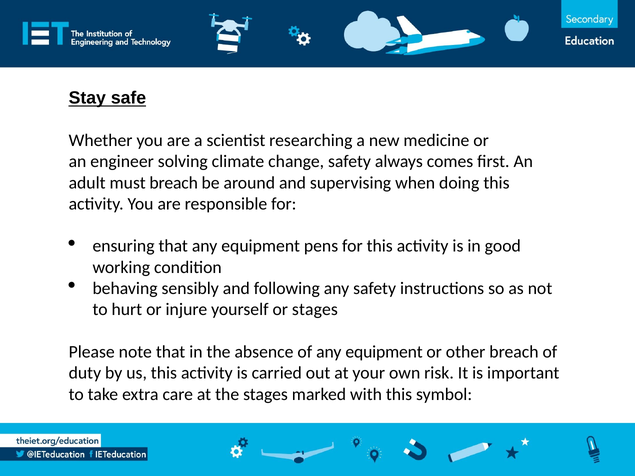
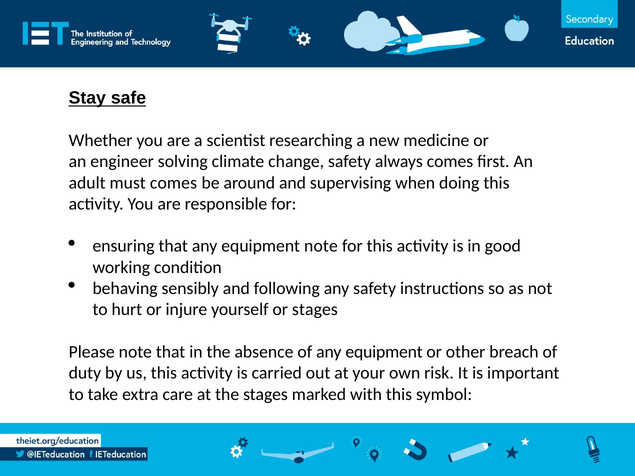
must breach: breach -> comes
equipment pens: pens -> note
